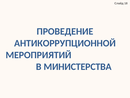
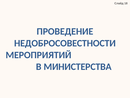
АНТИКОРРУПЦИОННОЙ: АНТИКОРРУПЦИОННОЙ -> НЕДОБРОСОВЕСТНОСТИ
